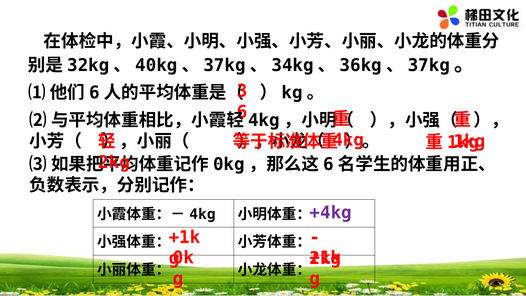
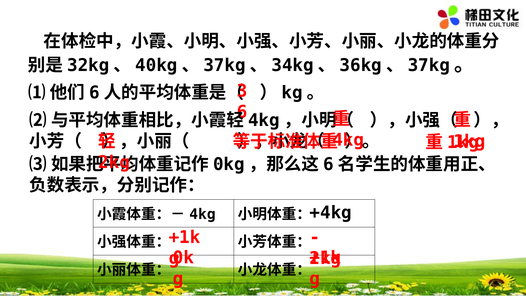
+4kg colour: purple -> black
